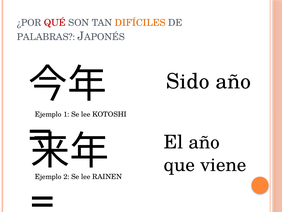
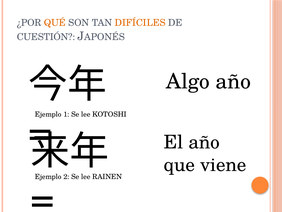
QUÉ colour: red -> orange
PALABRAS: PALABRAS -> CUESTIÓN
Sido: Sido -> Algo
